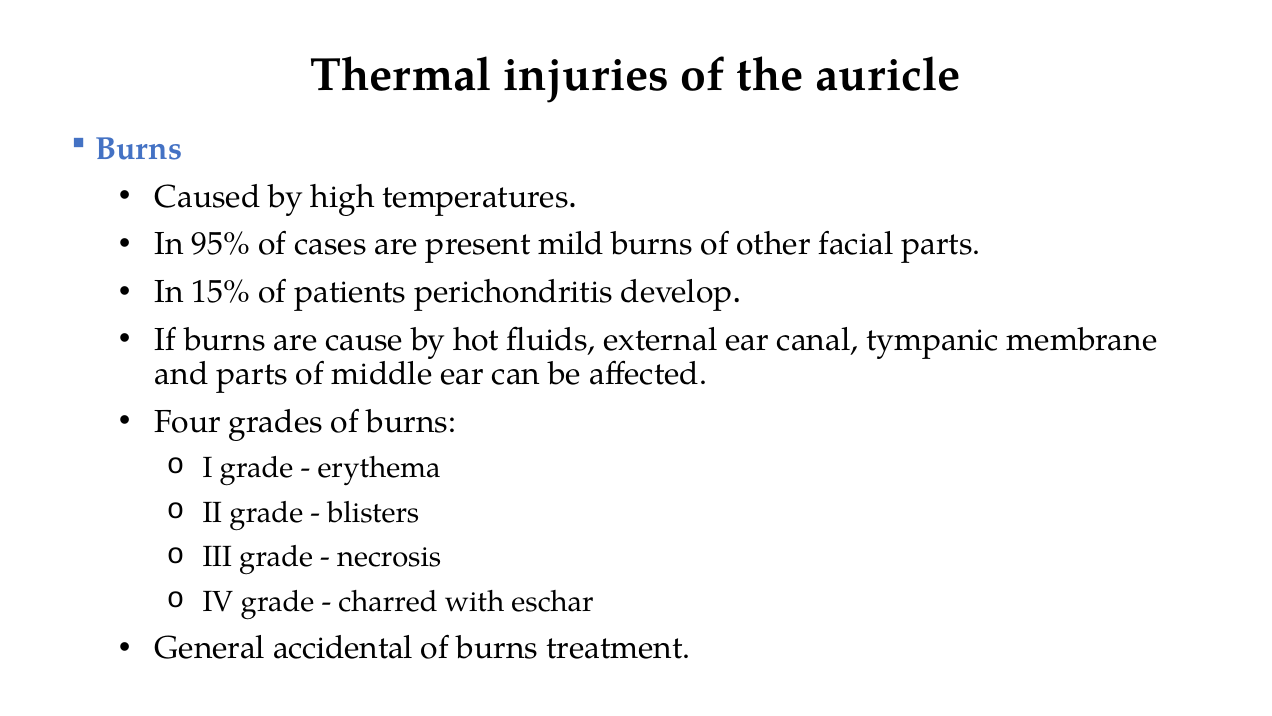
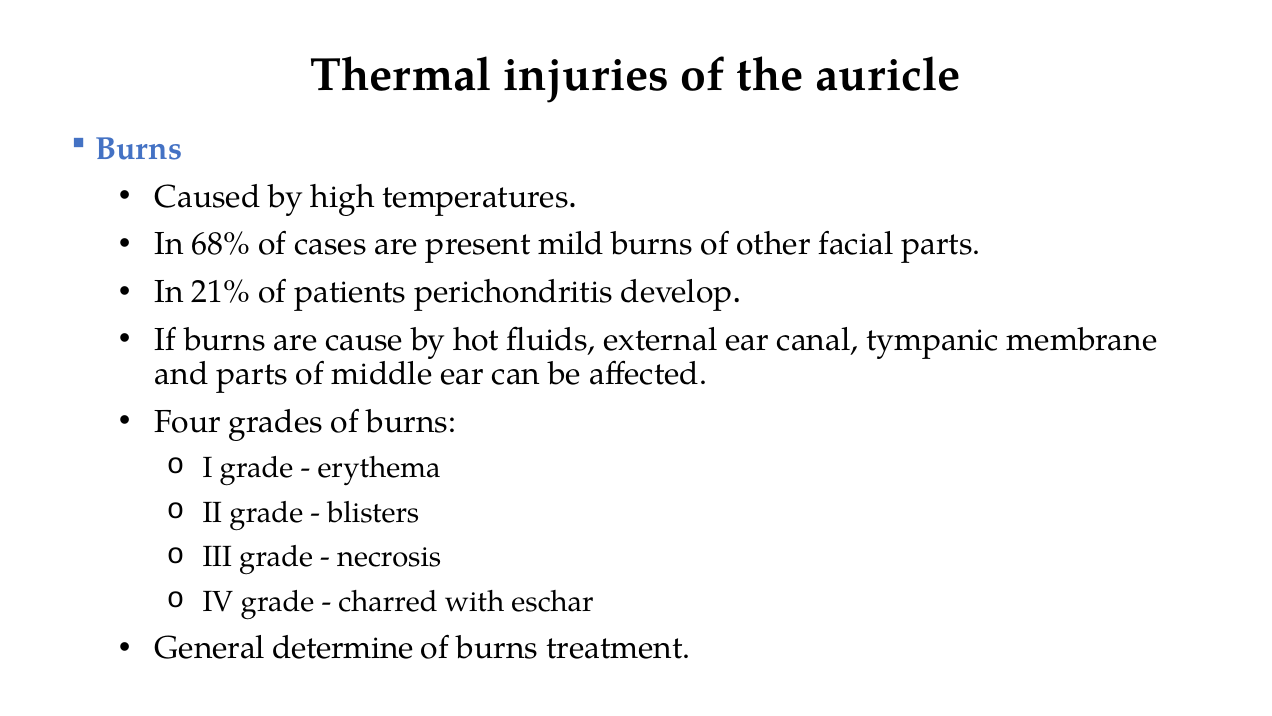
95%: 95% -> 68%
15%: 15% -> 21%
accidental: accidental -> determine
